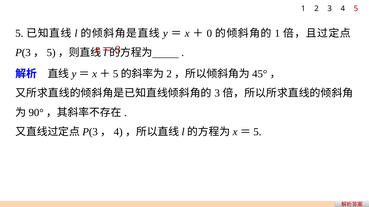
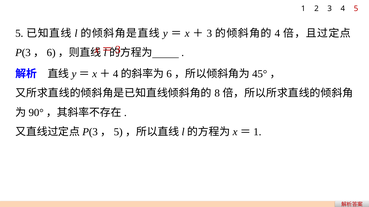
0 at (209, 33): 0 -> 3
1 at (277, 33): 1 -> 4
5 at (51, 53): 5 -> 6
5 at (116, 74): 5 -> 4
2 at (169, 74): 2 -> 6
3 at (217, 93): 3 -> 8
4 at (118, 132): 4 -> 5
5 at (257, 132): 5 -> 1
